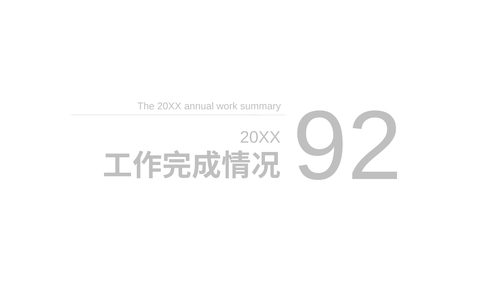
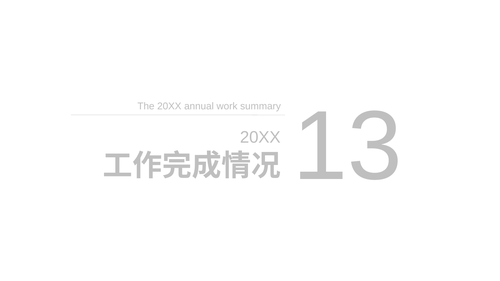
92: 92 -> 13
